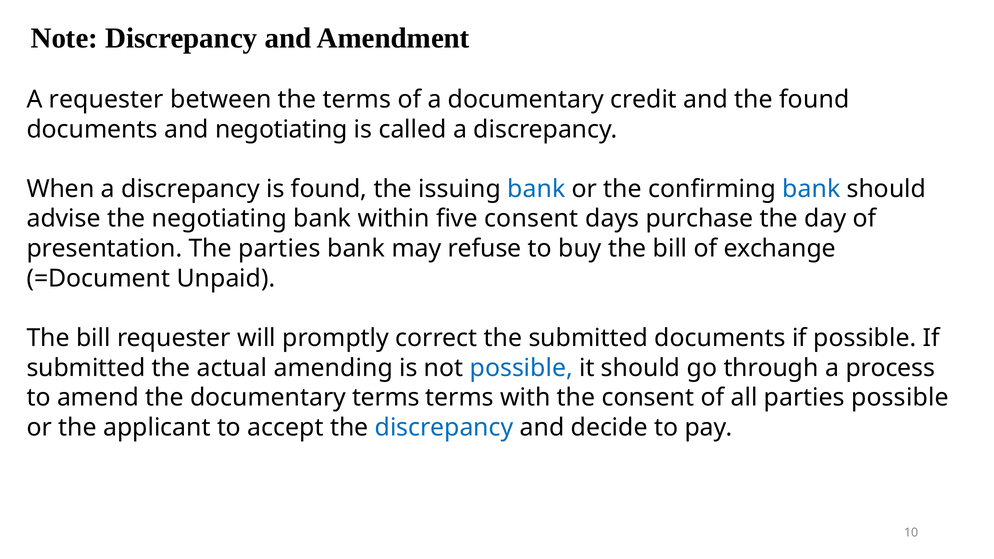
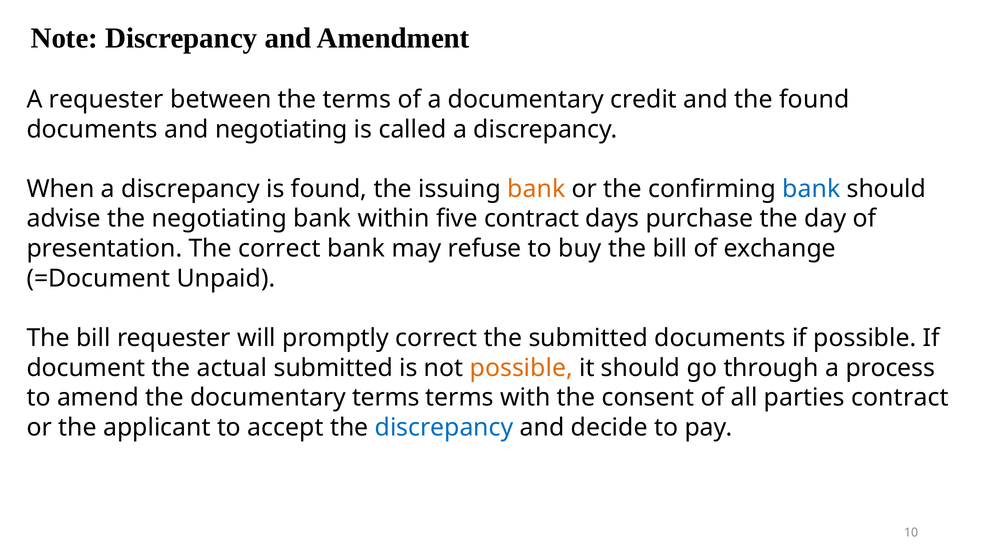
bank at (536, 189) colour: blue -> orange
five consent: consent -> contract
The parties: parties -> correct
submitted at (86, 368): submitted -> document
actual amending: amending -> submitted
possible at (521, 368) colour: blue -> orange
parties possible: possible -> contract
